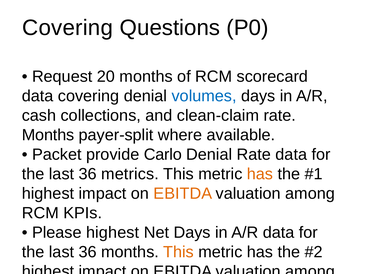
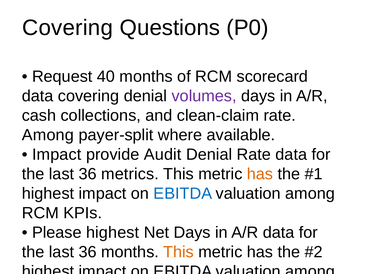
20: 20 -> 40
volumes colour: blue -> purple
Months at (48, 135): Months -> Among
Packet at (57, 154): Packet -> Impact
Carlo: Carlo -> Audit
EBITDA at (183, 193) colour: orange -> blue
